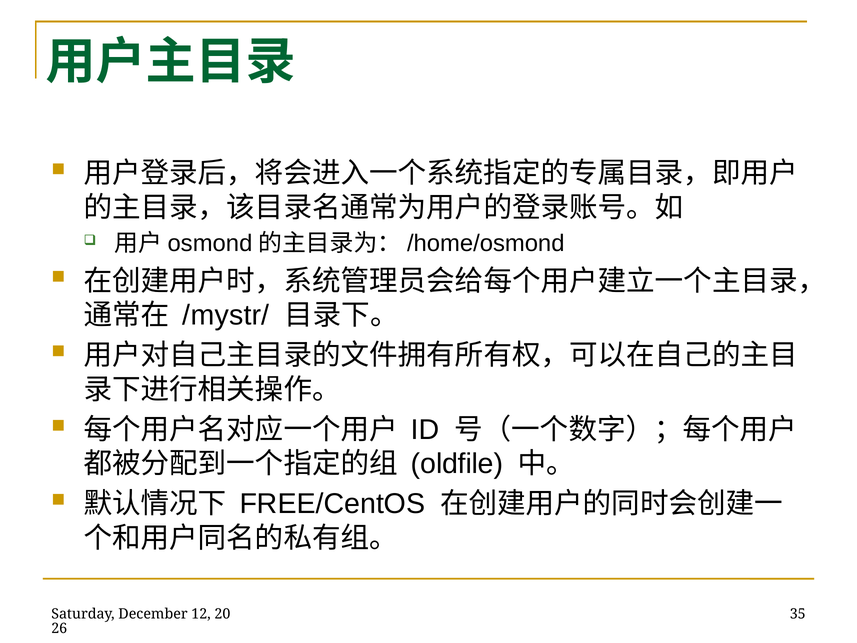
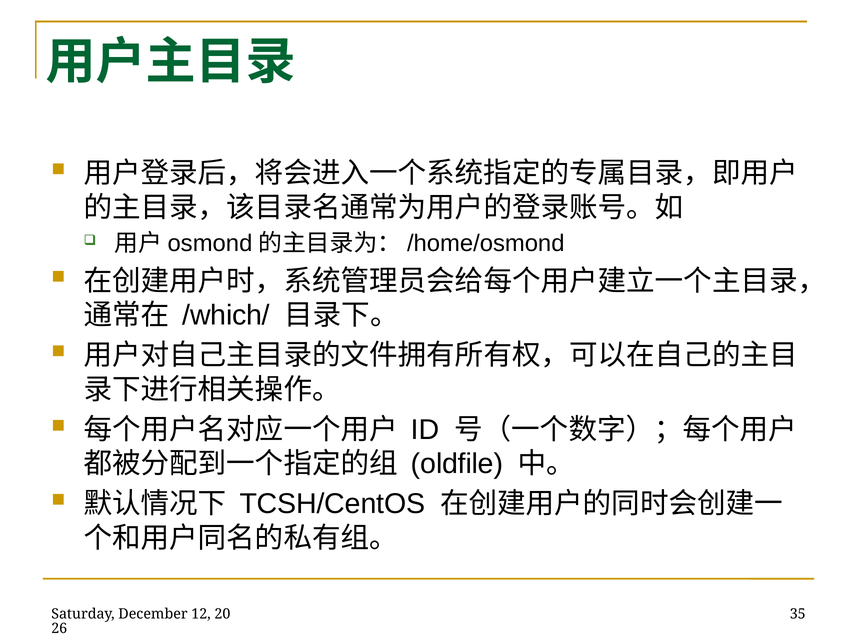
/mystr/: /mystr/ -> /which/
FREE/CentOS: FREE/CentOS -> TCSH/CentOS
